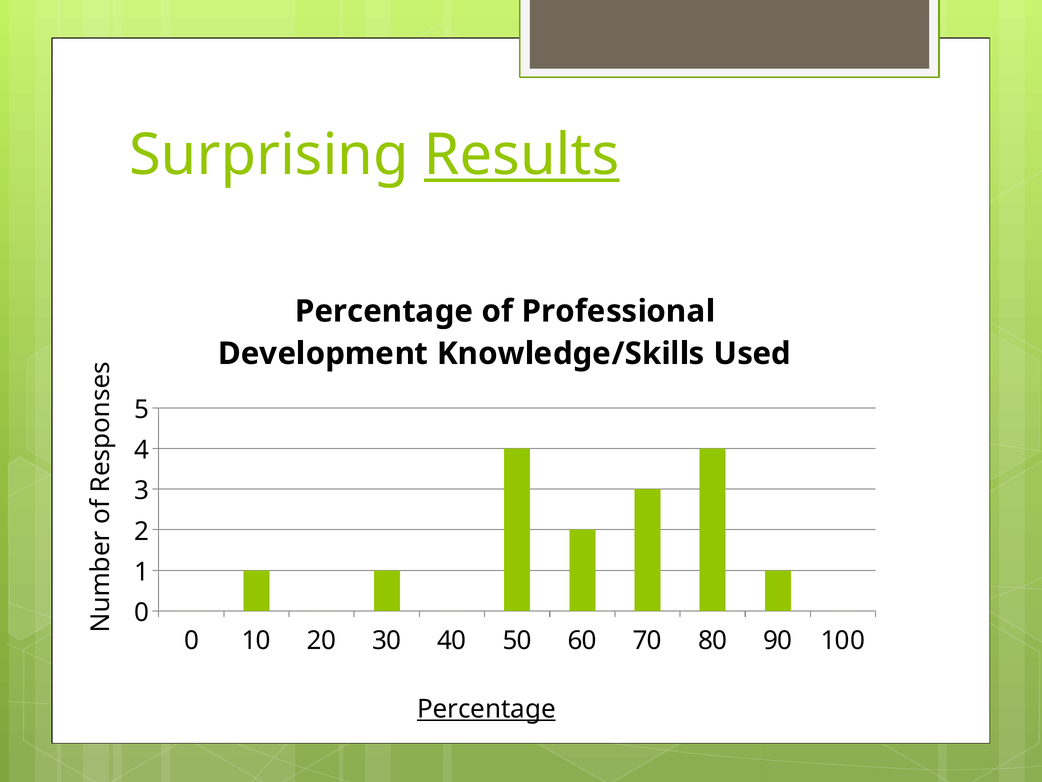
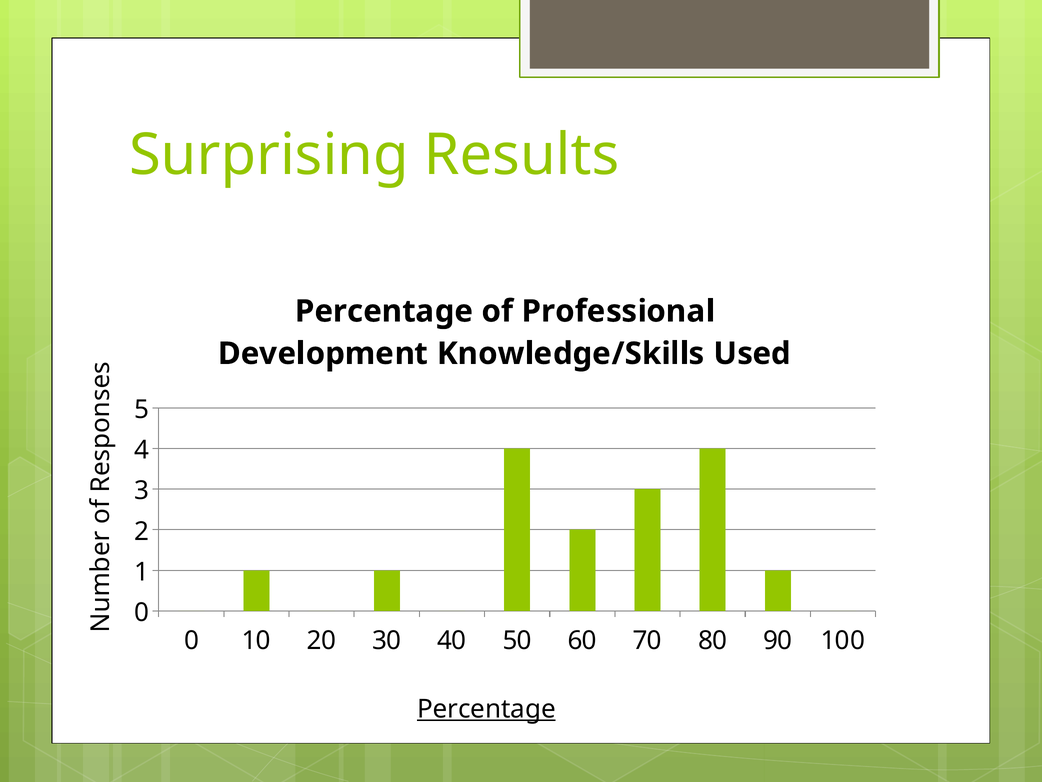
Results underline: present -> none
